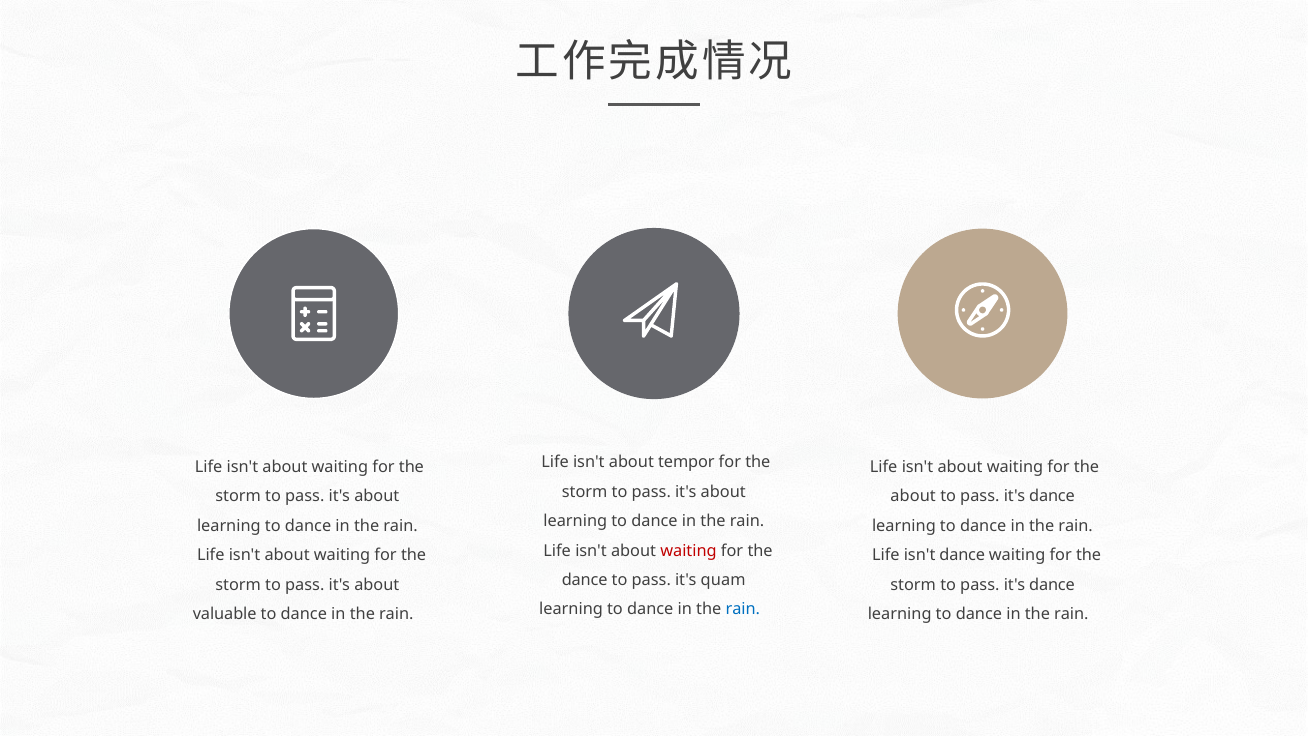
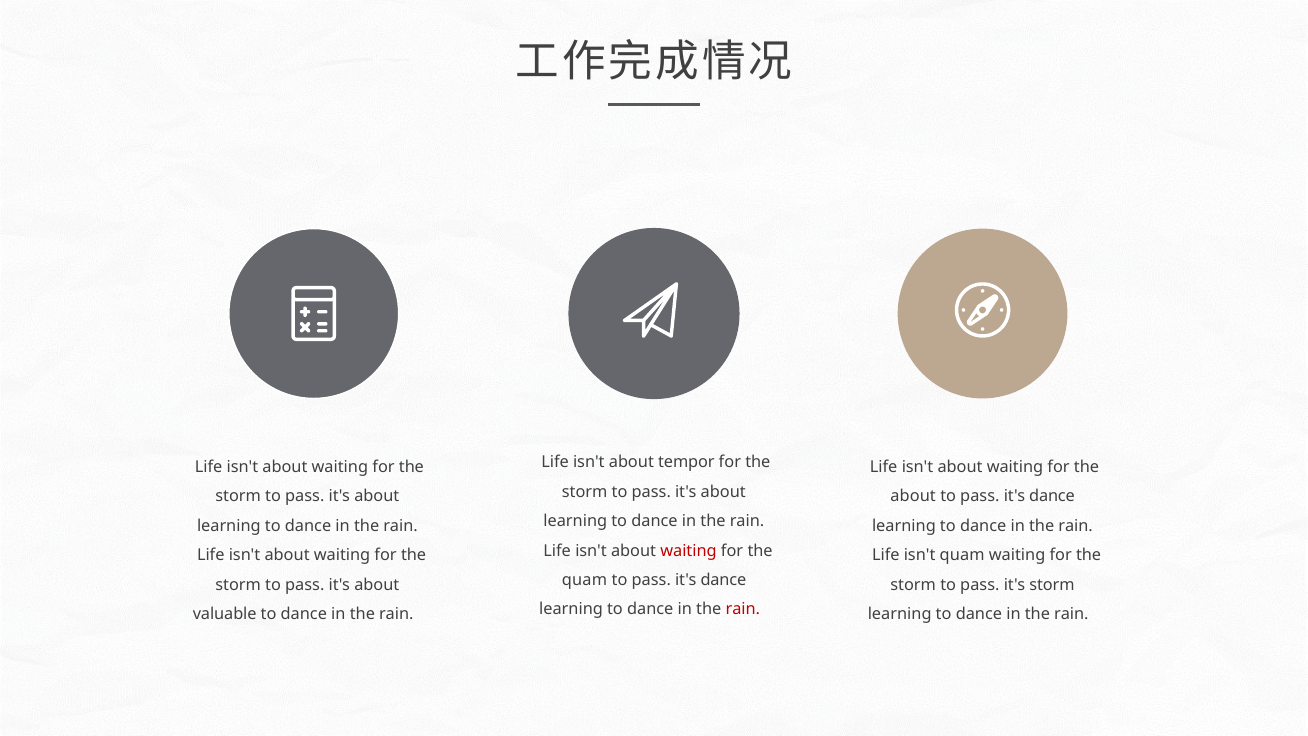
isn't dance: dance -> quam
dance at (585, 580): dance -> quam
quam at (723, 580): quam -> dance
dance at (1052, 585): dance -> storm
rain at (743, 609) colour: blue -> red
